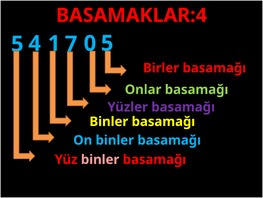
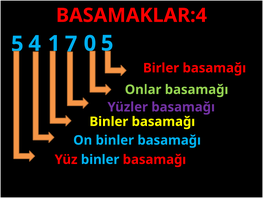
binler at (100, 159) colour: pink -> light blue
